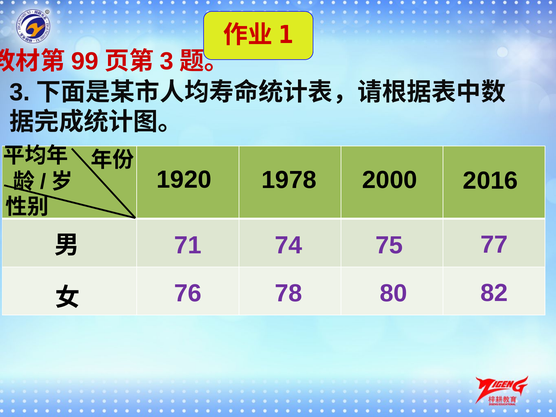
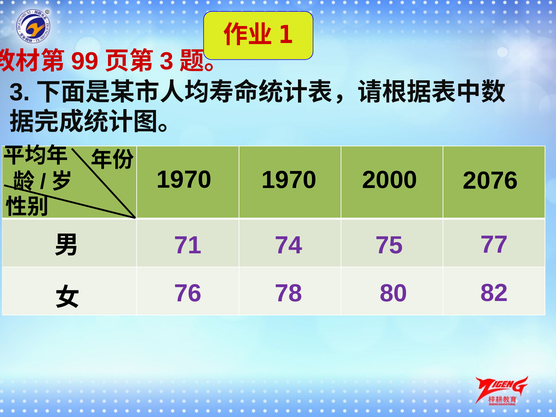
1920 at (184, 180): 1920 -> 1970
1978 at (289, 180): 1978 -> 1970
2016: 2016 -> 2076
